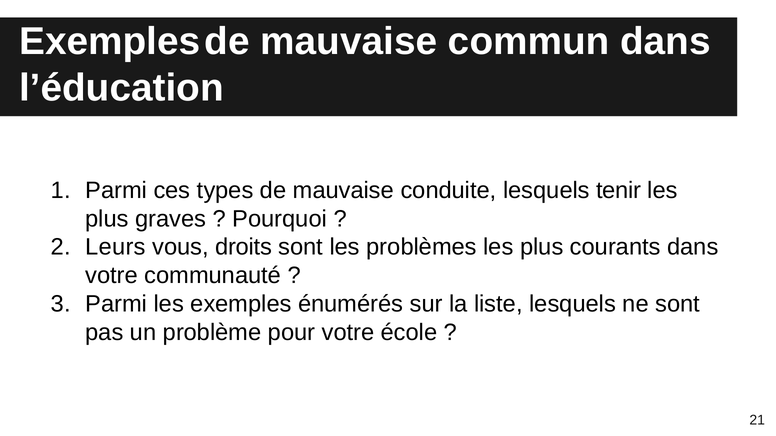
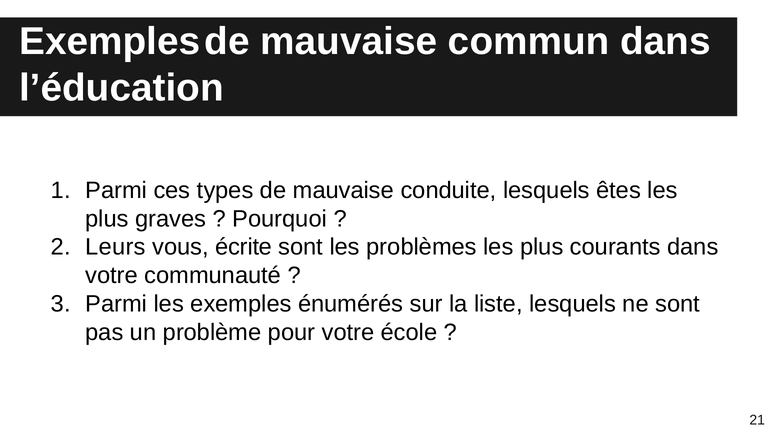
tenir: tenir -> êtes
droits: droits -> écrite
